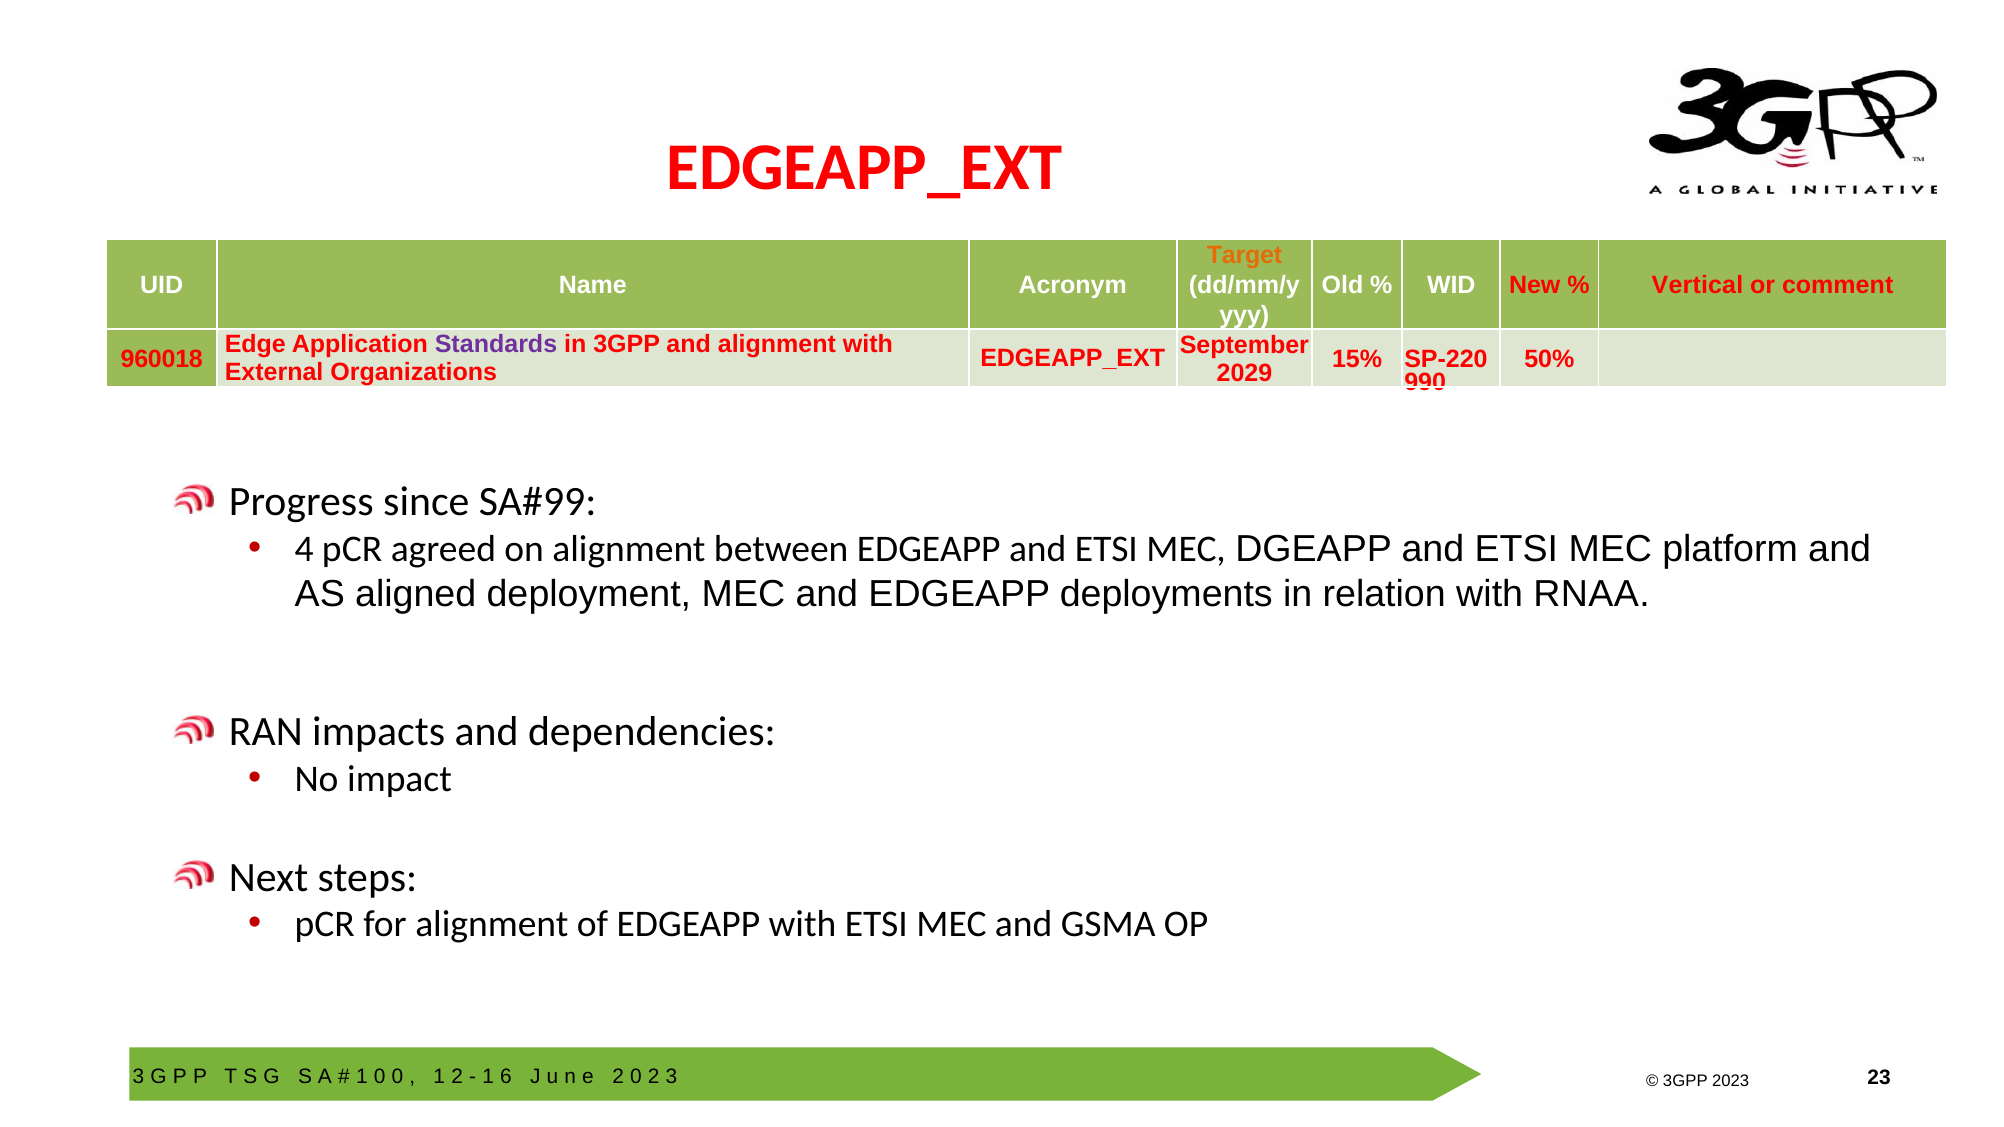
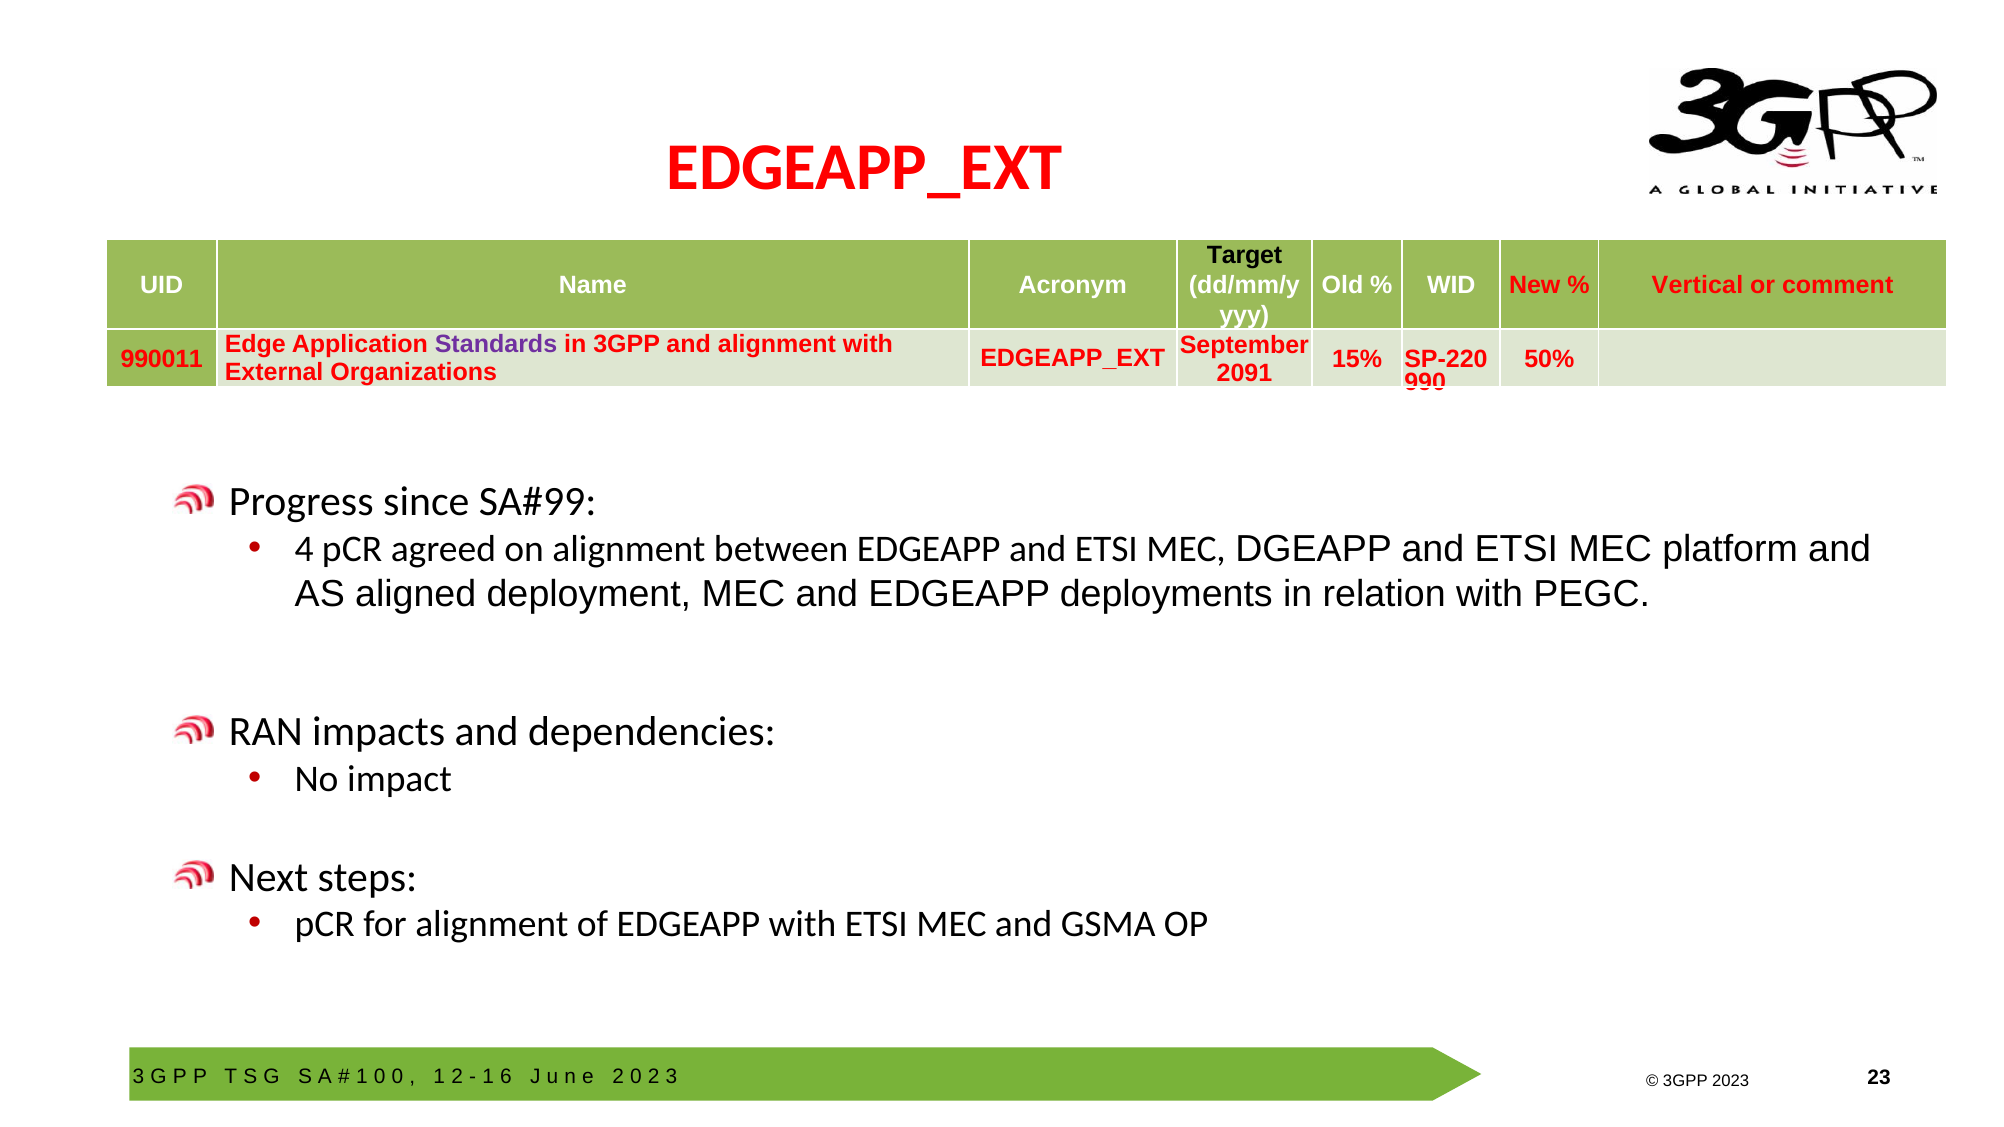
Target colour: orange -> black
960018: 960018 -> 990011
2029: 2029 -> 2091
RNAA: RNAA -> PEGC
